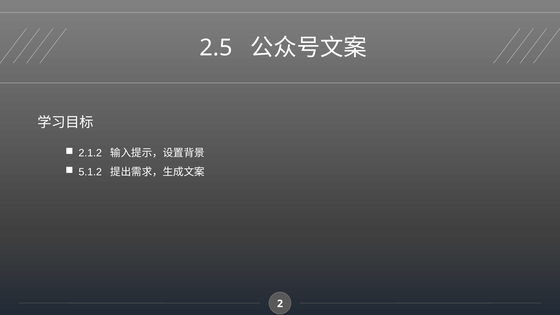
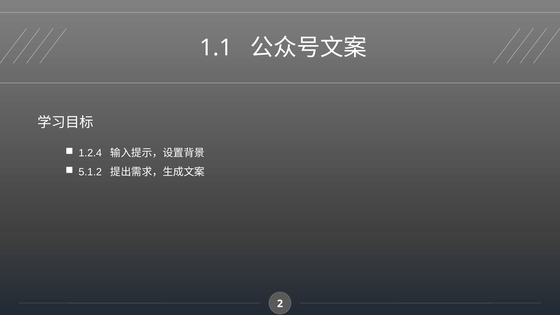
2.5: 2.5 -> 1.1
2.1.2: 2.1.2 -> 1.2.4
